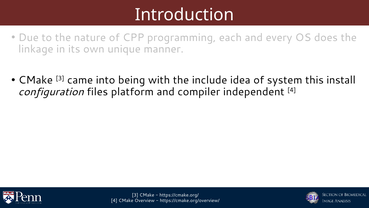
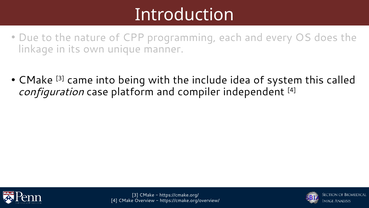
install: install -> called
files: files -> case
